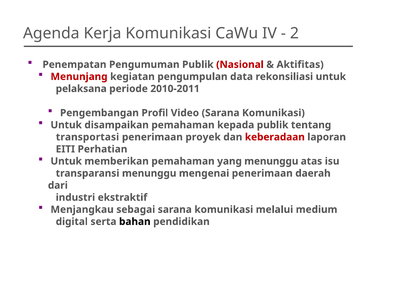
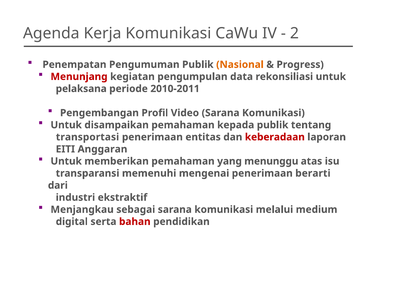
Nasional colour: red -> orange
Aktifitas: Aktifitas -> Progress
proyek: proyek -> entitas
Perhatian: Perhatian -> Anggaran
transparansi menunggu: menunggu -> memenuhi
daerah: daerah -> berarti
bahan colour: black -> red
